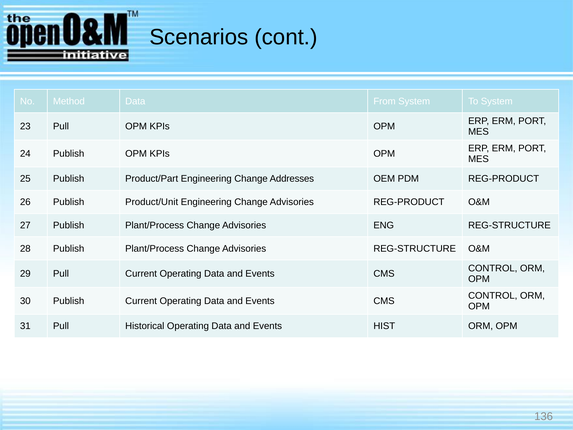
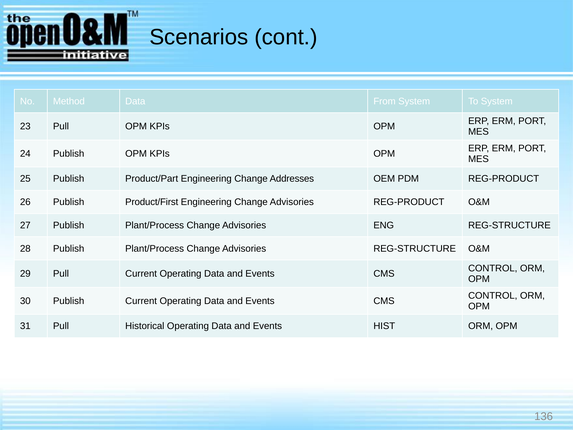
Product/Unit: Product/Unit -> Product/First
